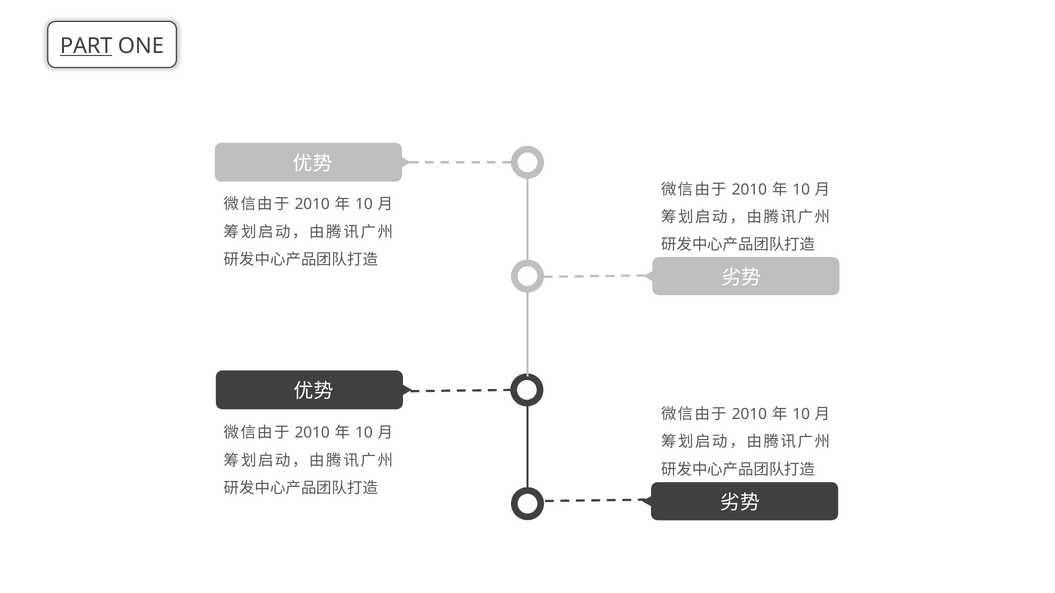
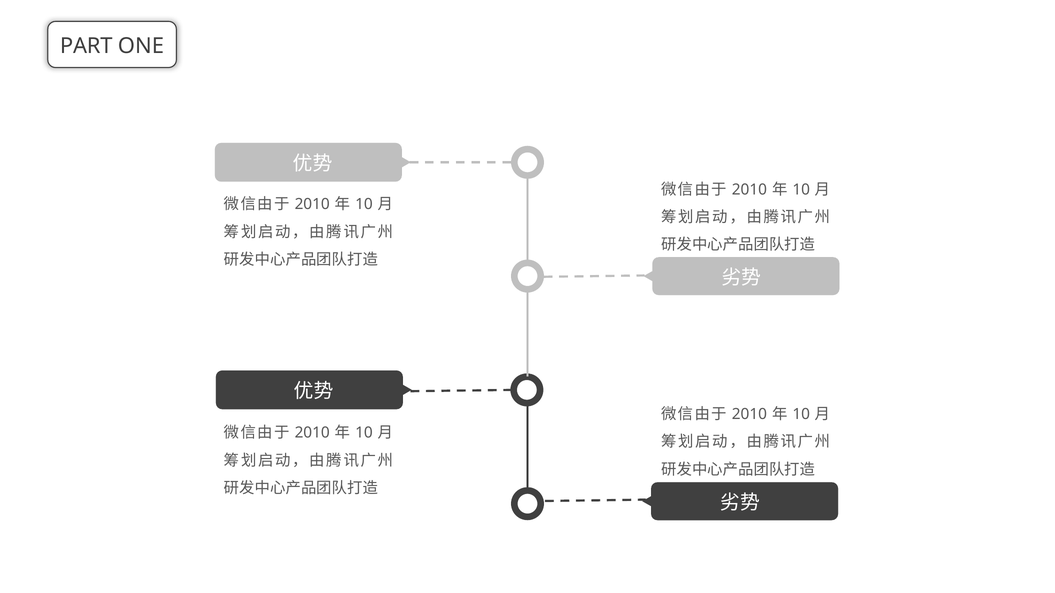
PART underline: present -> none
